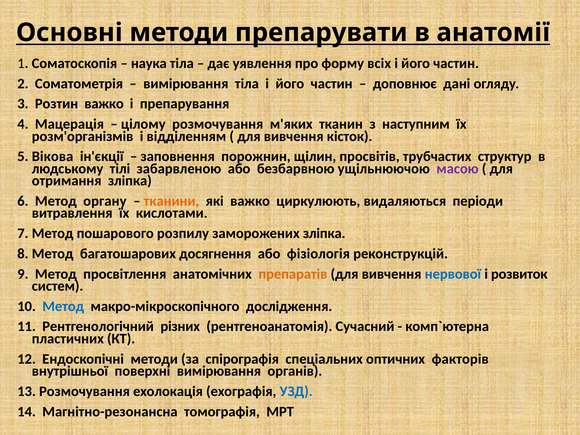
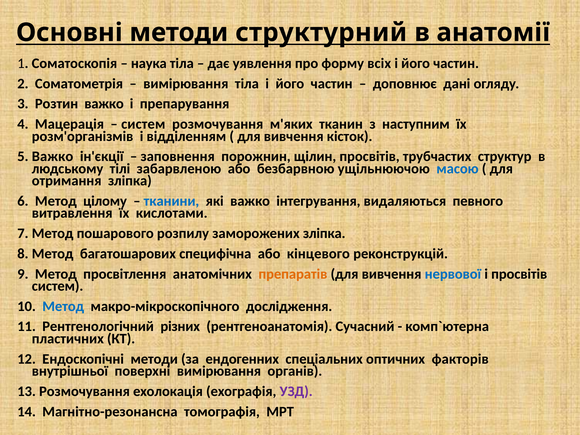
препарувати: препарувати -> структурний
цілому at (143, 124): цілому -> систем
5 Вікова: Вікова -> Важко
масою colour: purple -> blue
органу: органу -> цілому
тканини colour: orange -> blue
циркулюють: циркулюють -> інтегрування
періоди: періоди -> певного
досягнення: досягнення -> специфічна
фізіологія: фізіологія -> кінцевого
і розвиток: розвиток -> просвітів
спірографія: спірографія -> ендогенних
УЗД colour: blue -> purple
